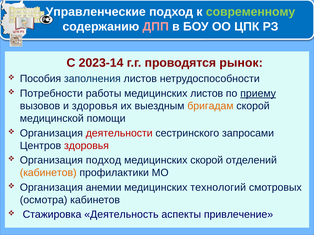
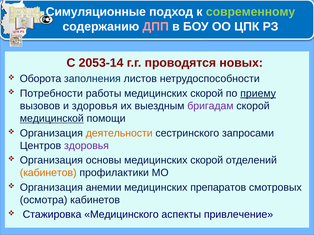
Управленческие: Управленческие -> Симуляционные
2023-14: 2023-14 -> 2053-14
рынок: рынок -> новых
Пособия: Пособия -> Оборота
работы медицинских листов: листов -> скорой
бригадам colour: orange -> purple
медицинской underline: none -> present
деятельности colour: red -> orange
здоровья at (86, 146) colour: red -> purple
Организация подход: подход -> основы
технологий: технологий -> препаратов
Деятельность: Деятельность -> Медицинского
